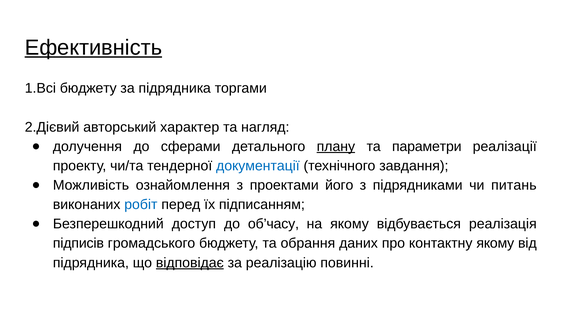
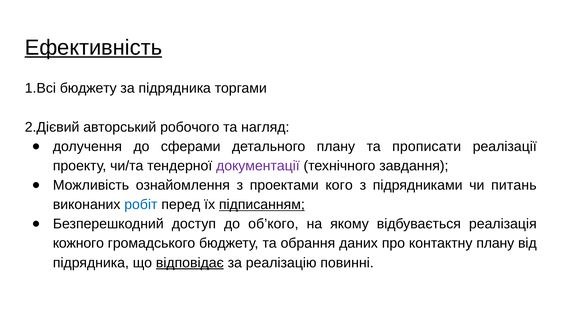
характер: характер -> робочого
плану at (336, 147) underline: present -> none
параметри: параметри -> прописати
документації colour: blue -> purple
його: його -> кого
підписанням underline: none -> present
об’часу: об’часу -> об’кого
підписів: підписів -> кожного
контактну якому: якому -> плану
